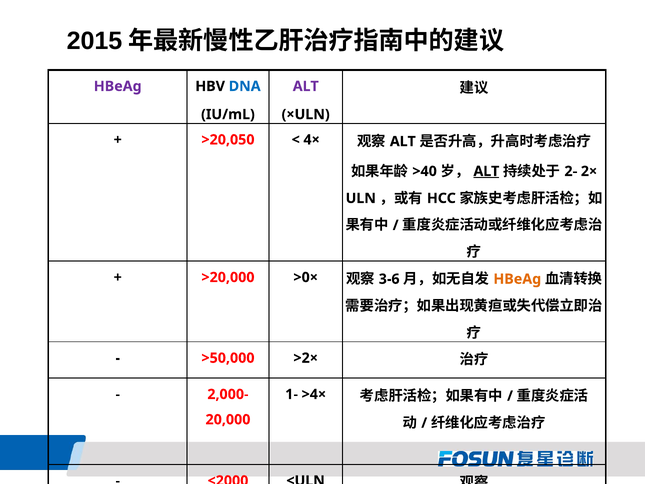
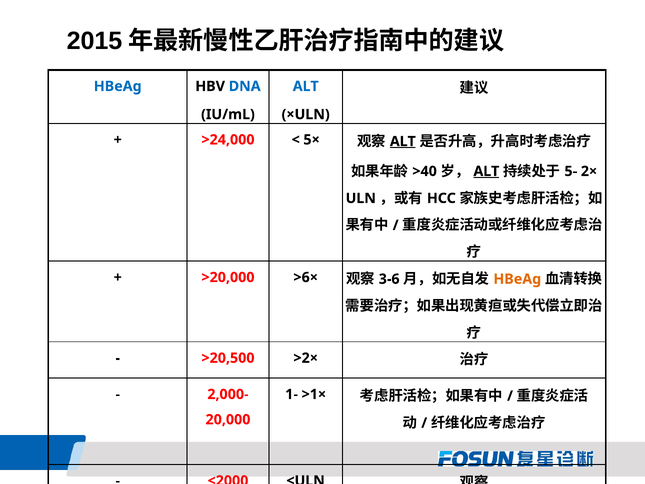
HBeAg at (118, 86) colour: purple -> blue
ALT at (306, 86) colour: purple -> blue
>20,050: >20,050 -> >24,000
4×: 4× -> 5×
ALT at (403, 141) underline: none -> present
2-: 2- -> 5-
>0×: >0× -> >6×
>50,000: >50,000 -> >20,500
>4×: >4× -> >1×
